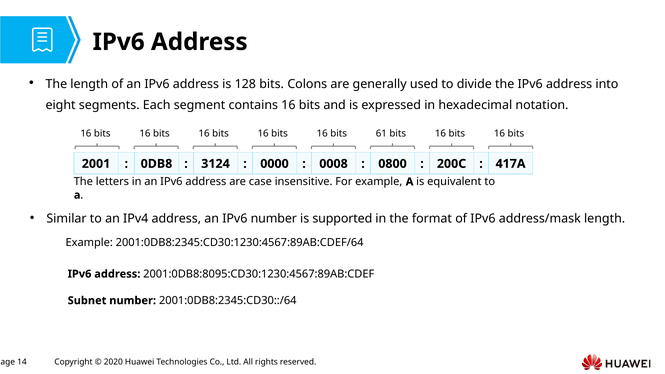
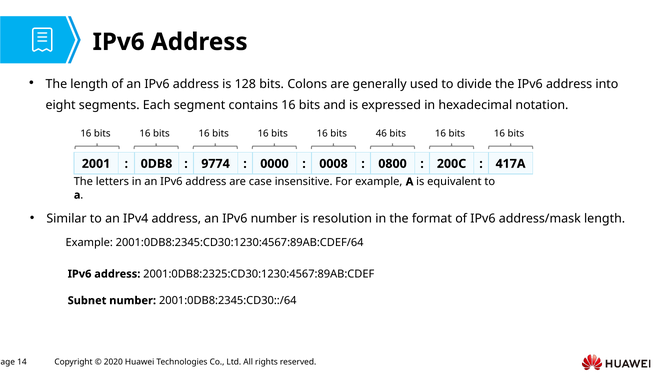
61: 61 -> 46
3124: 3124 -> 9774
supported: supported -> resolution
2001:0DB8:8095:CD30:1230:4567:89AB:CDEF: 2001:0DB8:8095:CD30:1230:4567:89AB:CDEF -> 2001:0DB8:2325:CD30:1230:4567:89AB:CDEF
